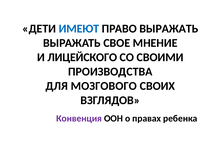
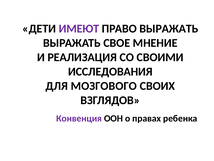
ИМЕЮТ colour: blue -> purple
ЛИЦЕЙСКОГО: ЛИЦЕЙСКОГО -> РЕАЛИЗАЦИЯ
ПРОИЗВОДСТВА: ПРОИЗВОДСТВА -> ИССЛЕДОВАНИЯ
